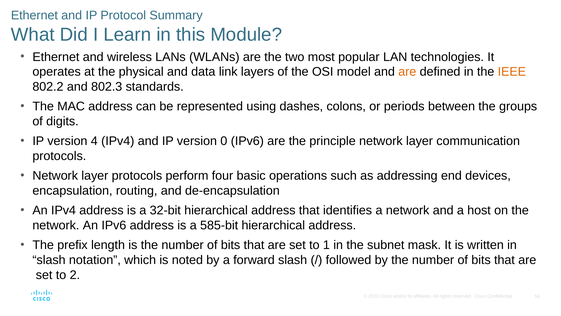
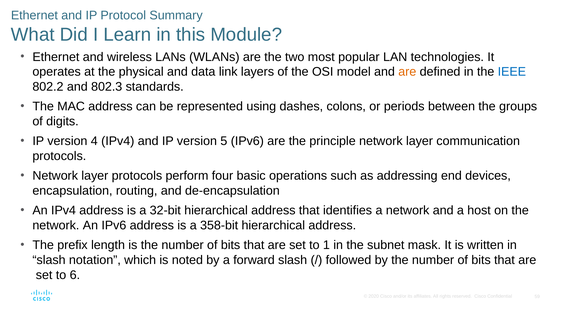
IEEE colour: orange -> blue
0: 0 -> 5
585-bit: 585-bit -> 358-bit
2: 2 -> 6
